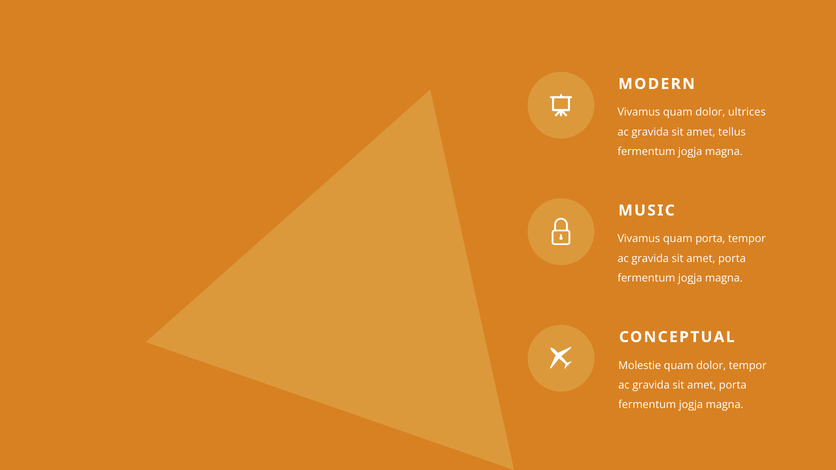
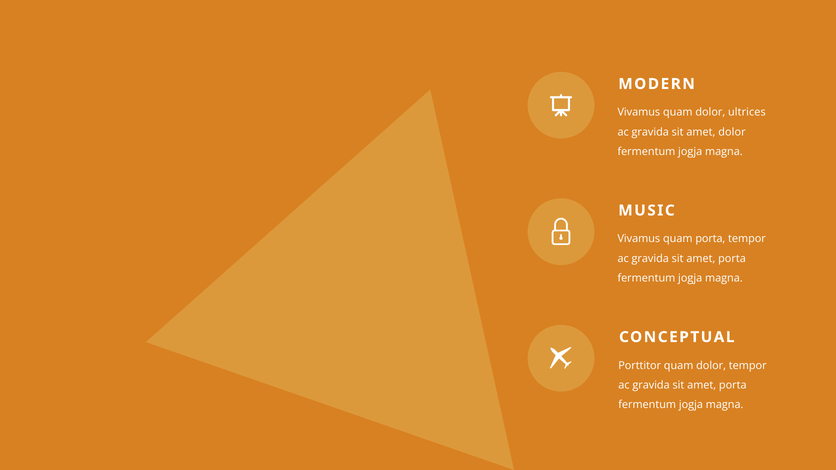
amet tellus: tellus -> dolor
Molestie: Molestie -> Porttitor
